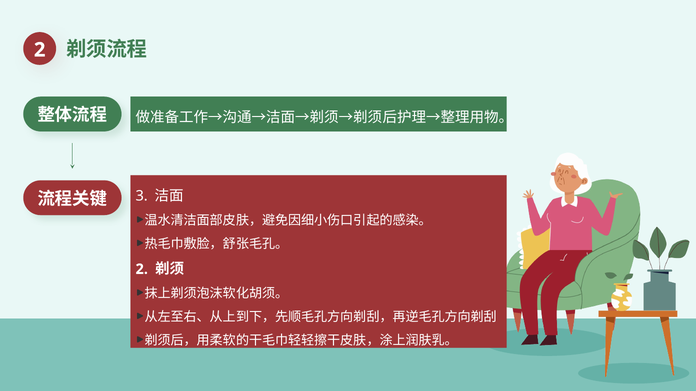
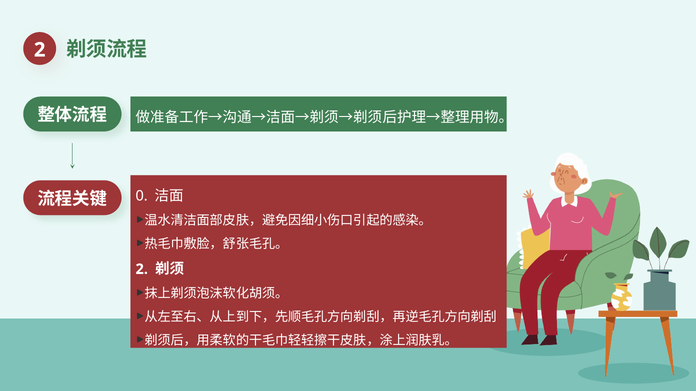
3: 3 -> 0
